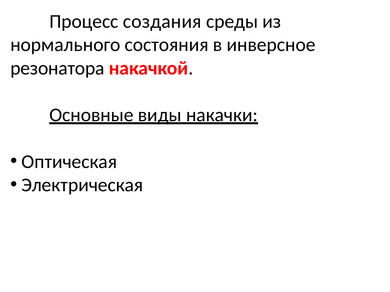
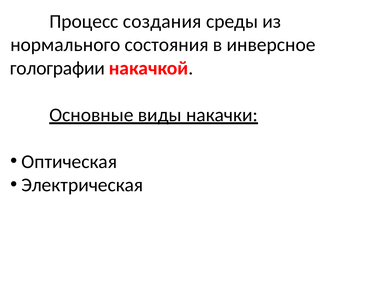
резонатора: резонатора -> голографии
